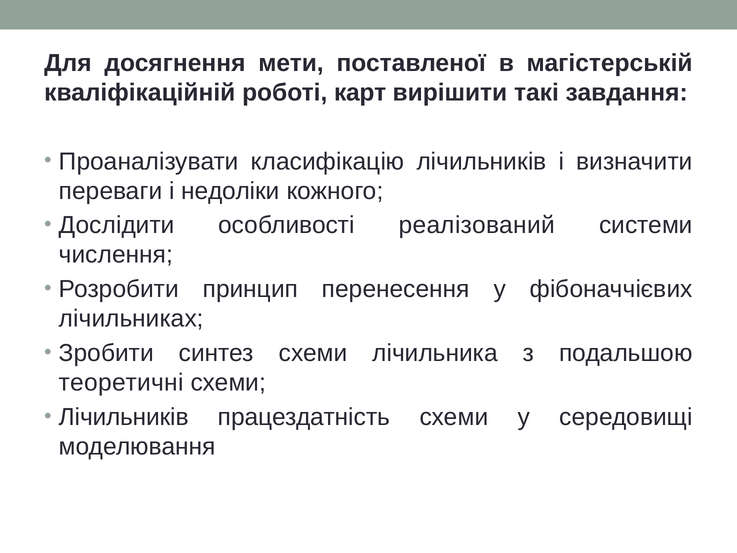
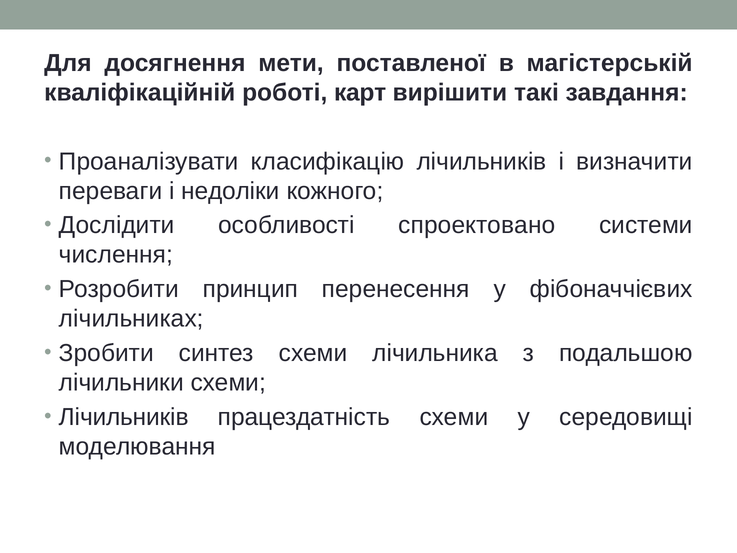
реалізований: реалізований -> спроектовано
теоретичні: теоретичні -> лічильники
